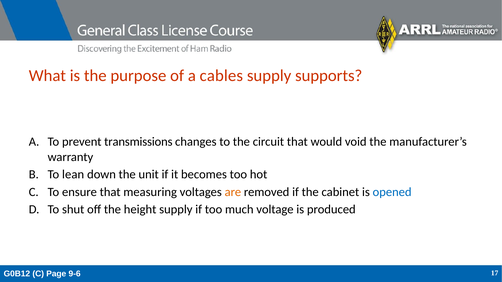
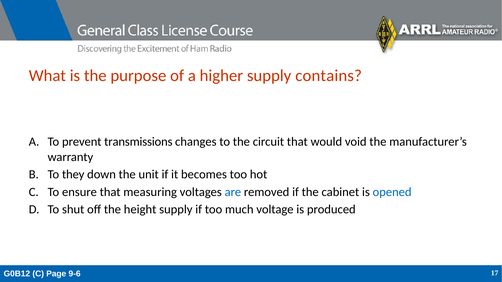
cables: cables -> higher
supports: supports -> contains
lean: lean -> they
are colour: orange -> blue
